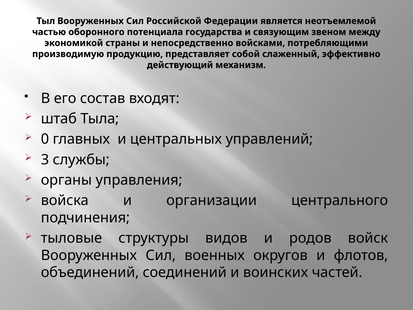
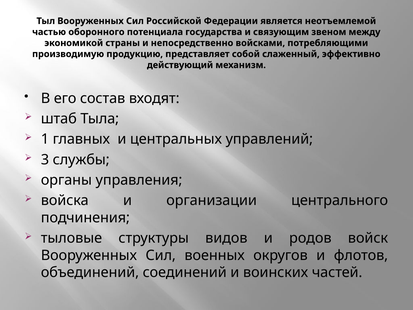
0: 0 -> 1
